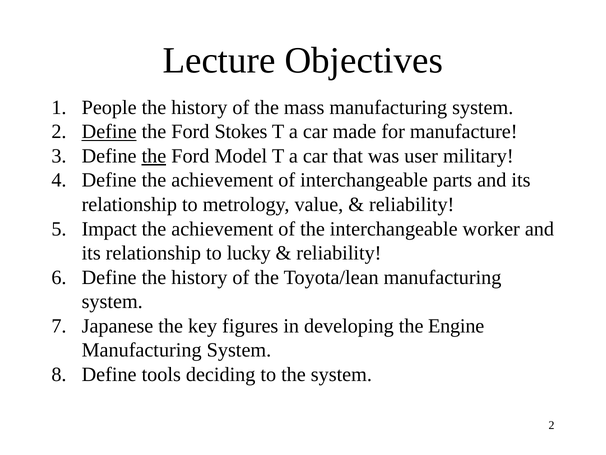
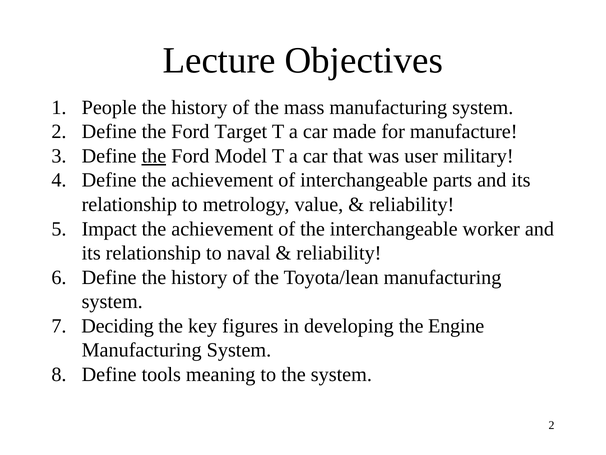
Define at (109, 132) underline: present -> none
Stokes: Stokes -> Target
lucky: lucky -> naval
Japanese: Japanese -> Deciding
deciding: deciding -> meaning
